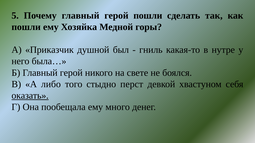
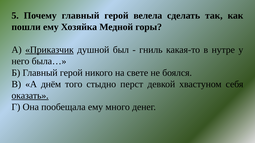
герой пошли: пошли -> велела
Приказчик underline: none -> present
либо: либо -> днём
